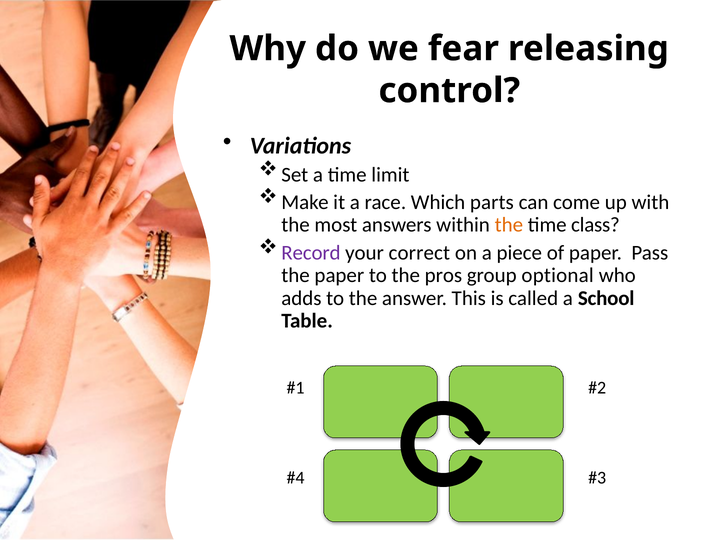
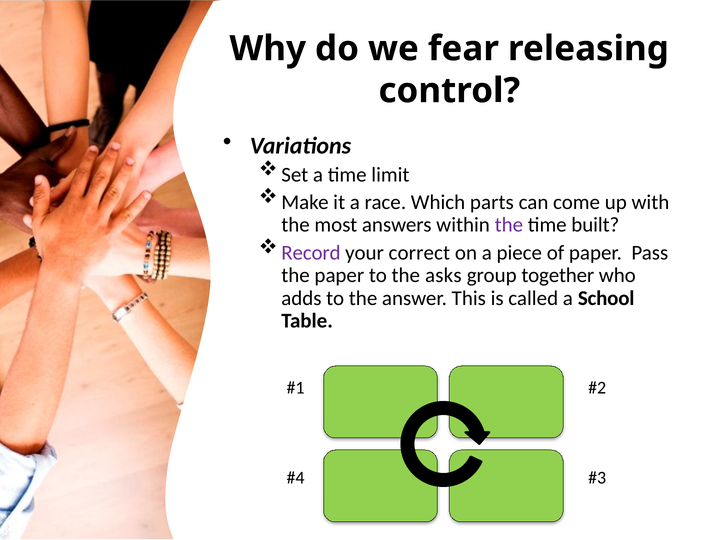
the at (509, 225) colour: orange -> purple
class: class -> built
pros: pros -> asks
optional: optional -> together
